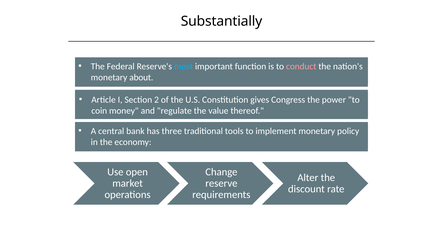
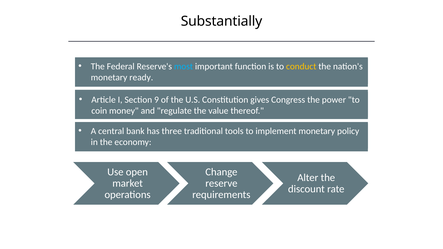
conduct colour: pink -> yellow
about: about -> ready
2: 2 -> 9
